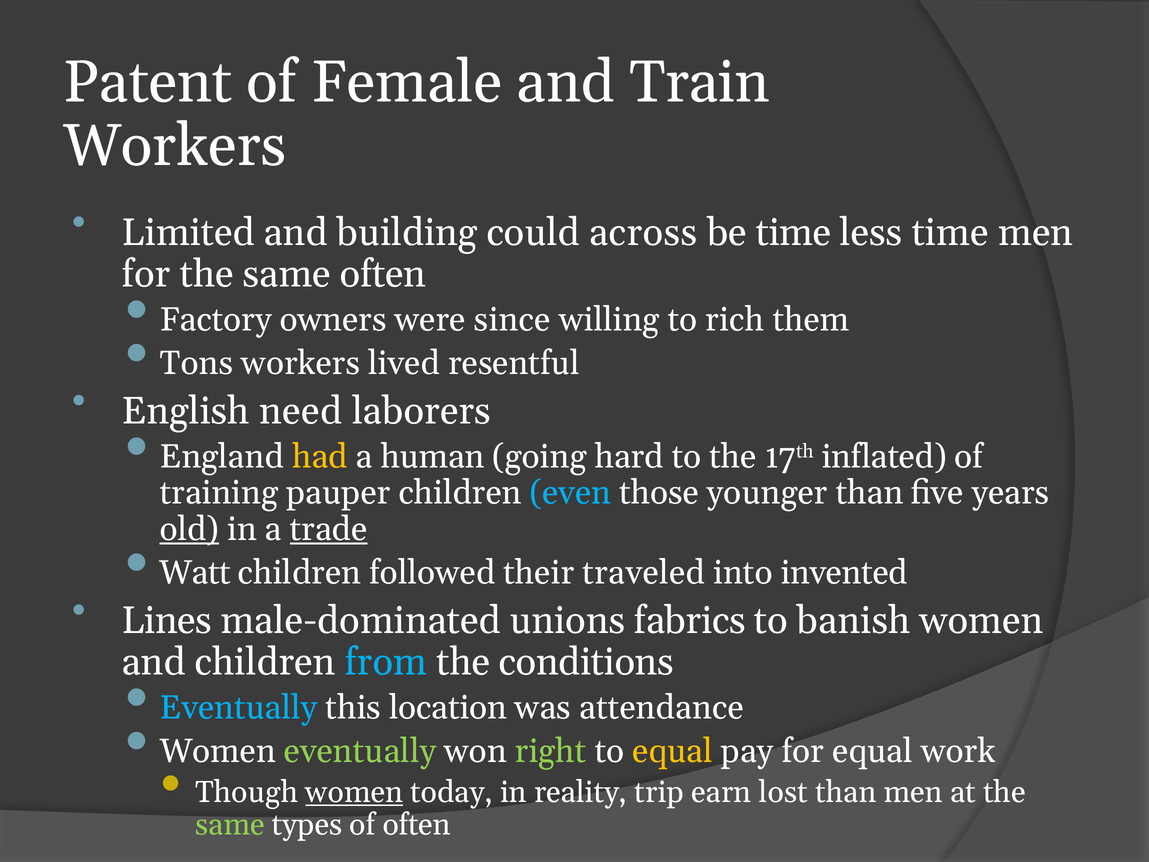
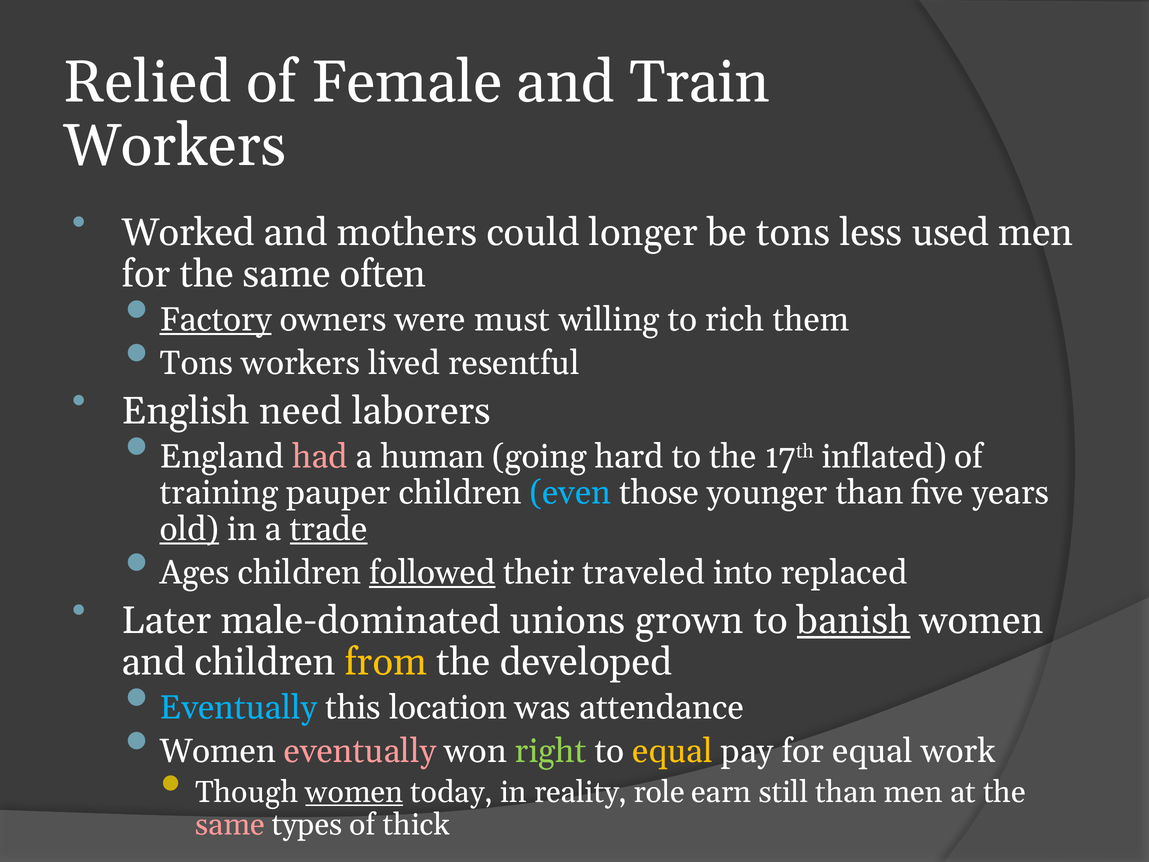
Patent: Patent -> Relied
Limited: Limited -> Worked
building: building -> mothers
across: across -> longer
be time: time -> tons
less time: time -> used
Factory underline: none -> present
since: since -> must
had colour: yellow -> pink
Watt: Watt -> Ages
followed underline: none -> present
invented: invented -> replaced
Lines: Lines -> Later
fabrics: fabrics -> grown
banish underline: none -> present
from colour: light blue -> yellow
conditions: conditions -> developed
eventually at (360, 751) colour: light green -> pink
trip: trip -> role
lost: lost -> still
same at (230, 825) colour: light green -> pink
of often: often -> thick
